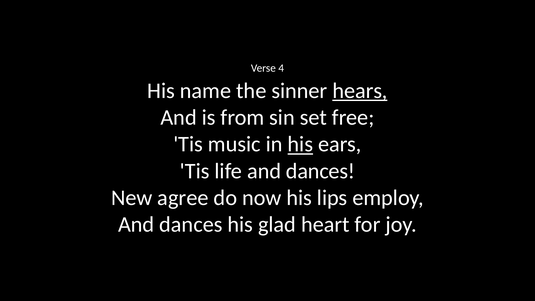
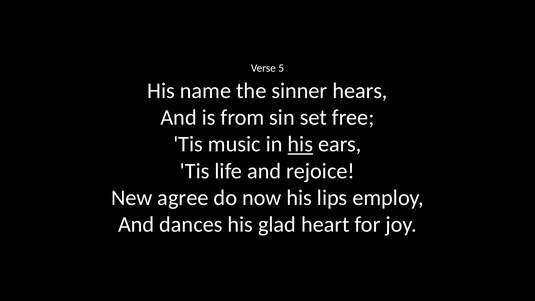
4: 4 -> 5
hears underline: present -> none
life and dances: dances -> rejoice
